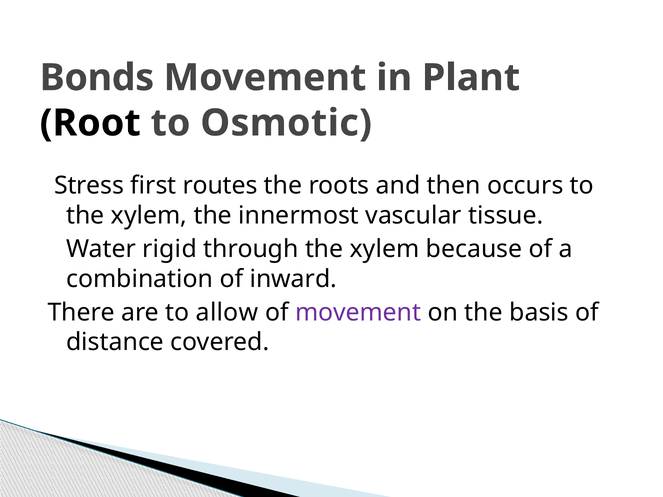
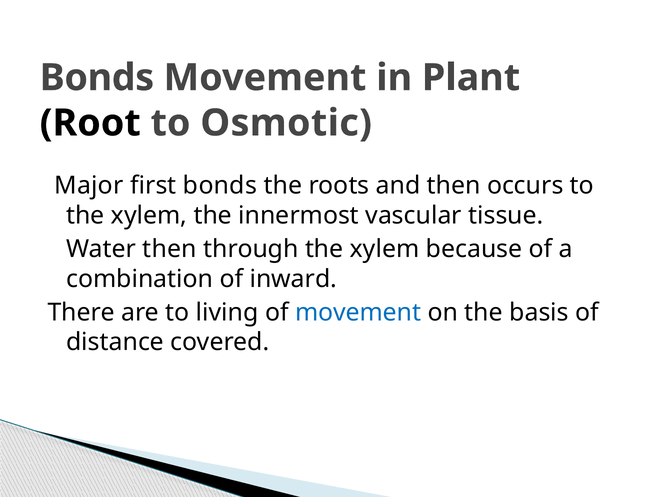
Stress: Stress -> Major
first routes: routes -> bonds
Water rigid: rigid -> then
allow: allow -> living
movement at (358, 312) colour: purple -> blue
